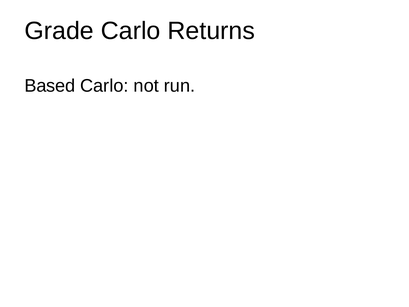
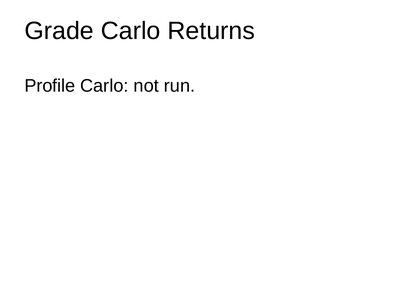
Based: Based -> Profile
